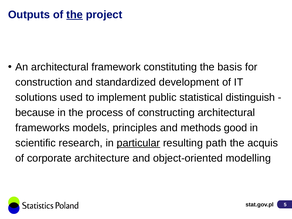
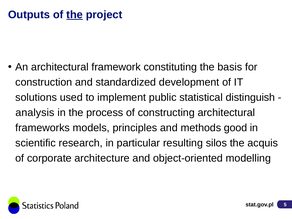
because: because -> analysis
particular underline: present -> none
path: path -> silos
